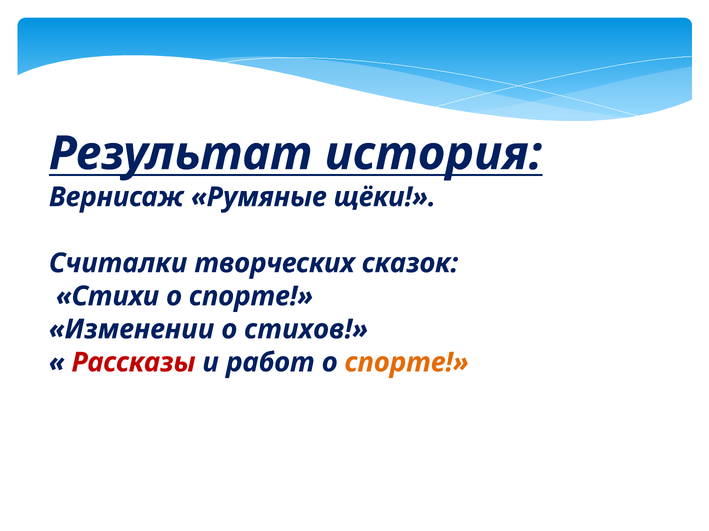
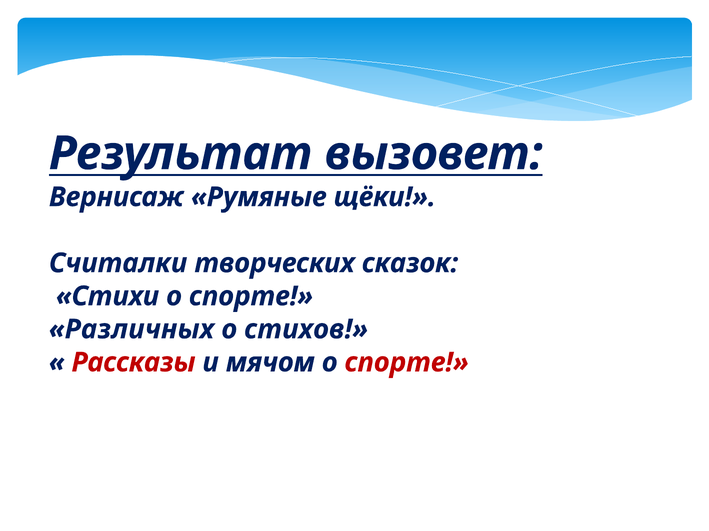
история: история -> вызовет
Изменении: Изменении -> Различных
работ: работ -> мячом
спорте at (407, 363) colour: orange -> red
